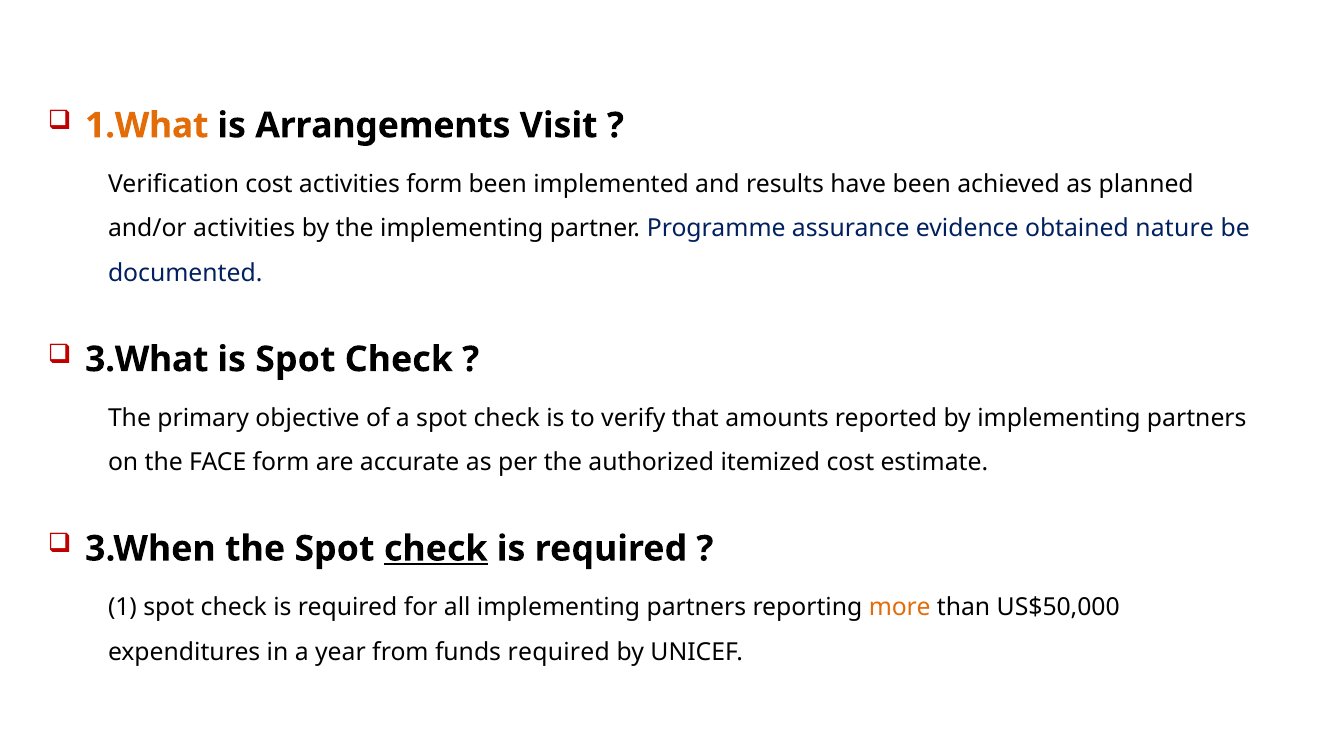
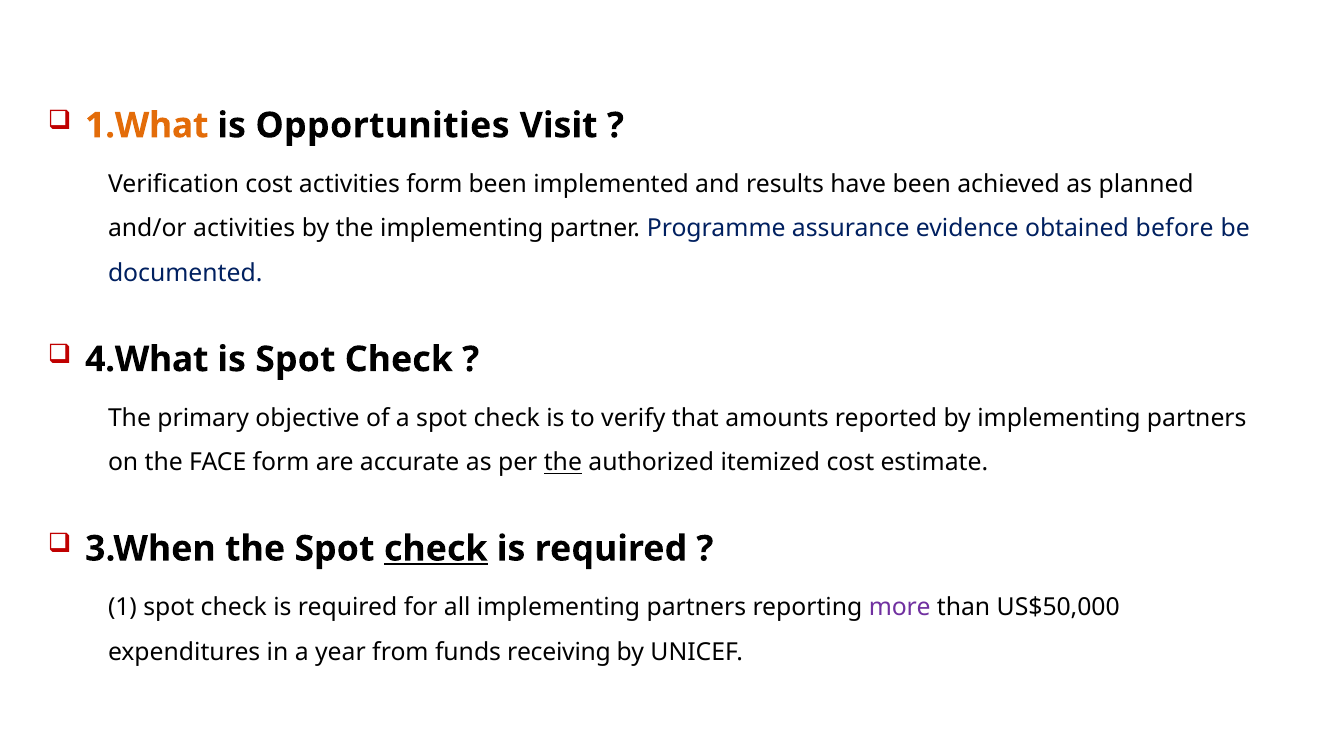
Arrangements: Arrangements -> Opportunities
nature: nature -> before
3.What: 3.What -> 4.What
the at (563, 462) underline: none -> present
more colour: orange -> purple
funds required: required -> receiving
